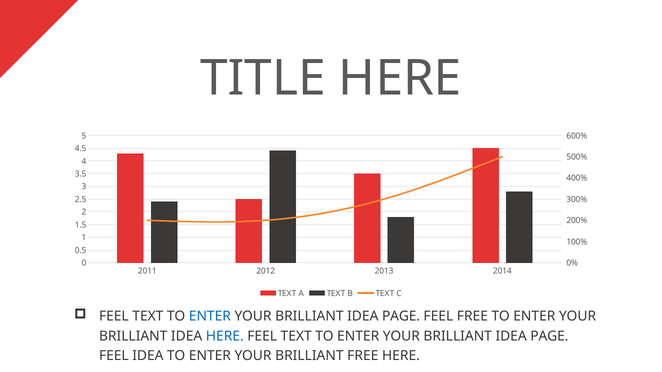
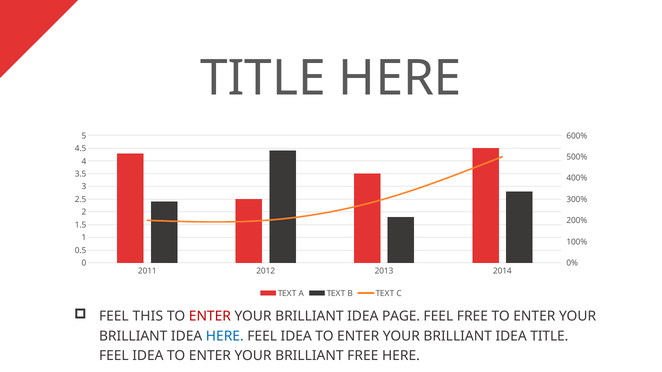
TEXT at (148, 317): TEXT -> THIS
ENTER at (210, 317) colour: blue -> red
TEXT at (296, 336): TEXT -> IDEA
PAGE at (549, 336): PAGE -> TITLE
